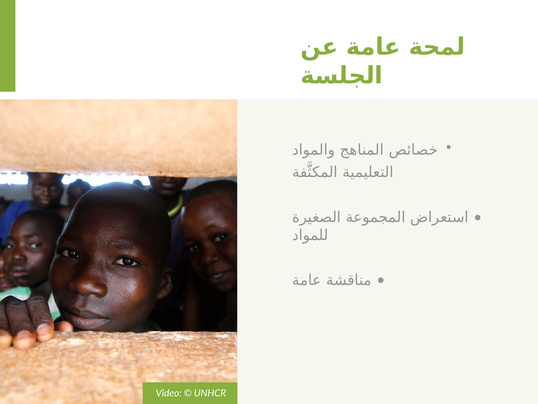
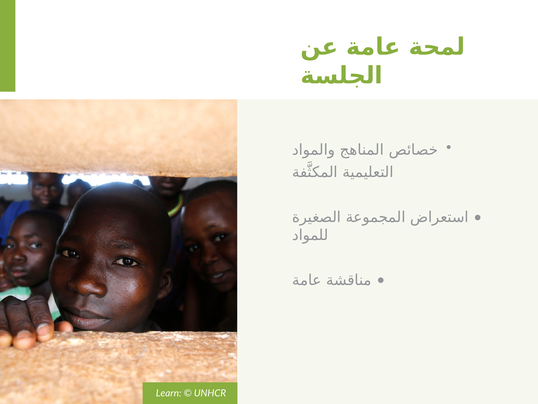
Video: Video -> Learn
